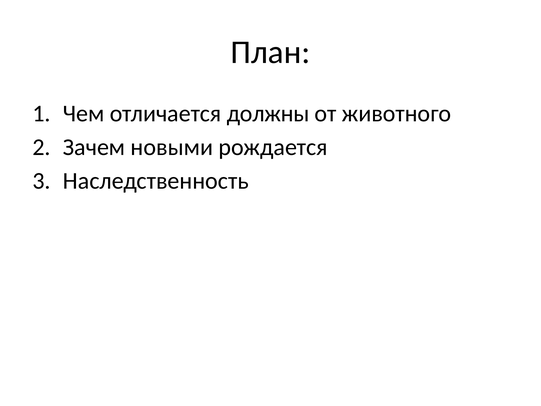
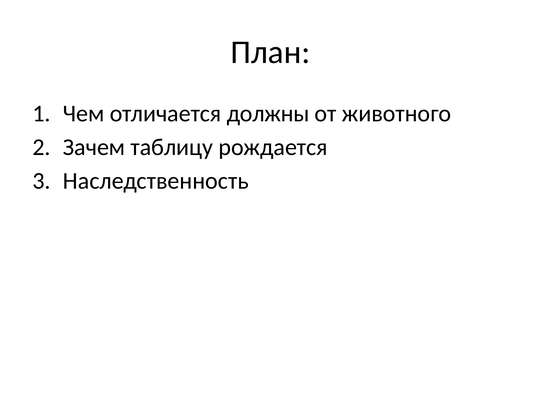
новыми: новыми -> таблицу
